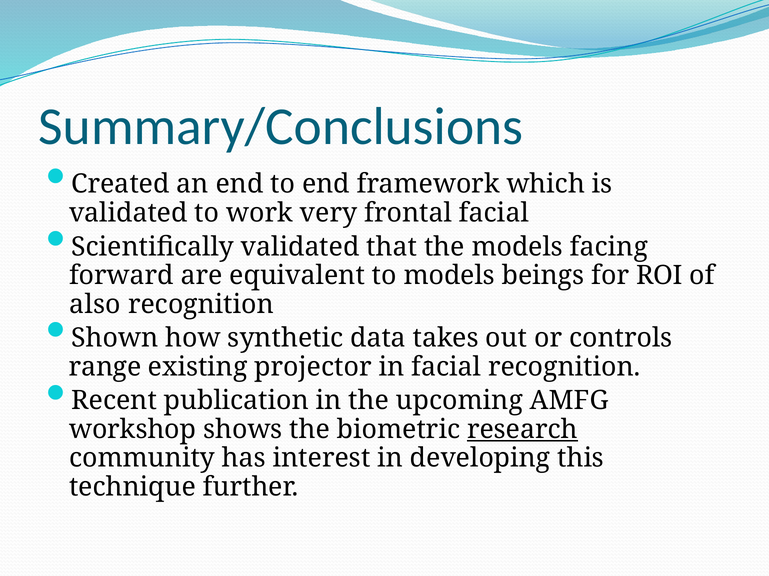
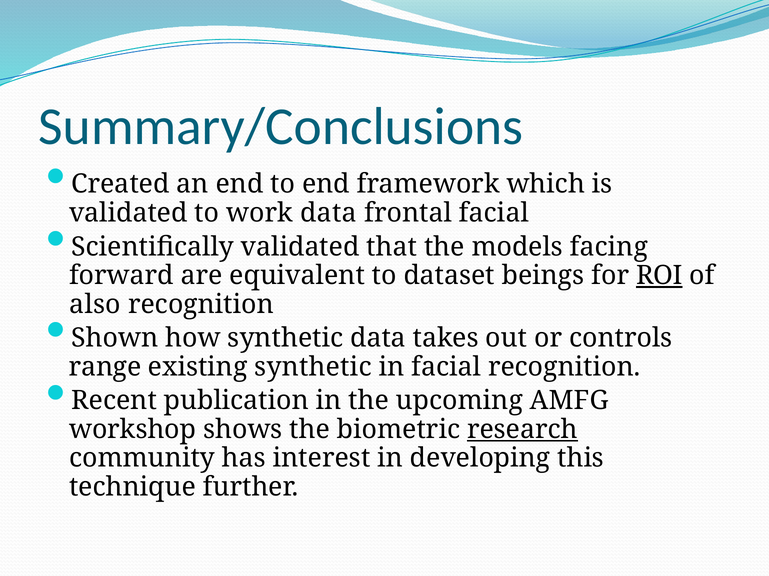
work very: very -> data
to models: models -> dataset
ROI underline: none -> present
existing projector: projector -> synthetic
